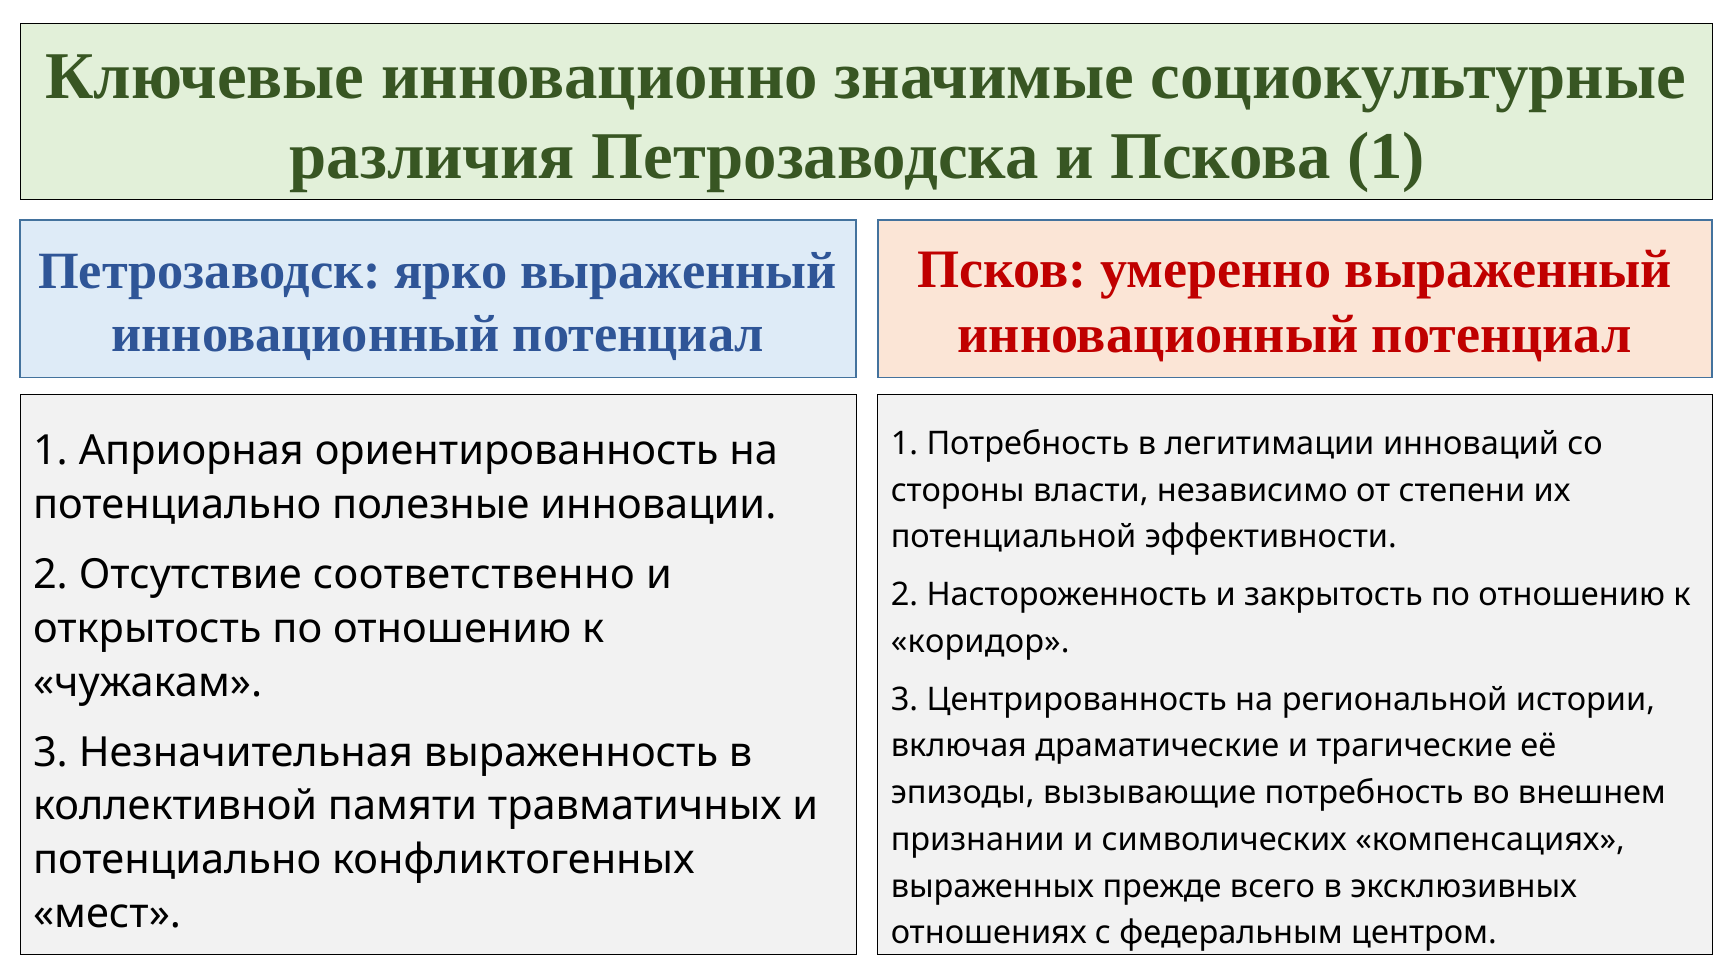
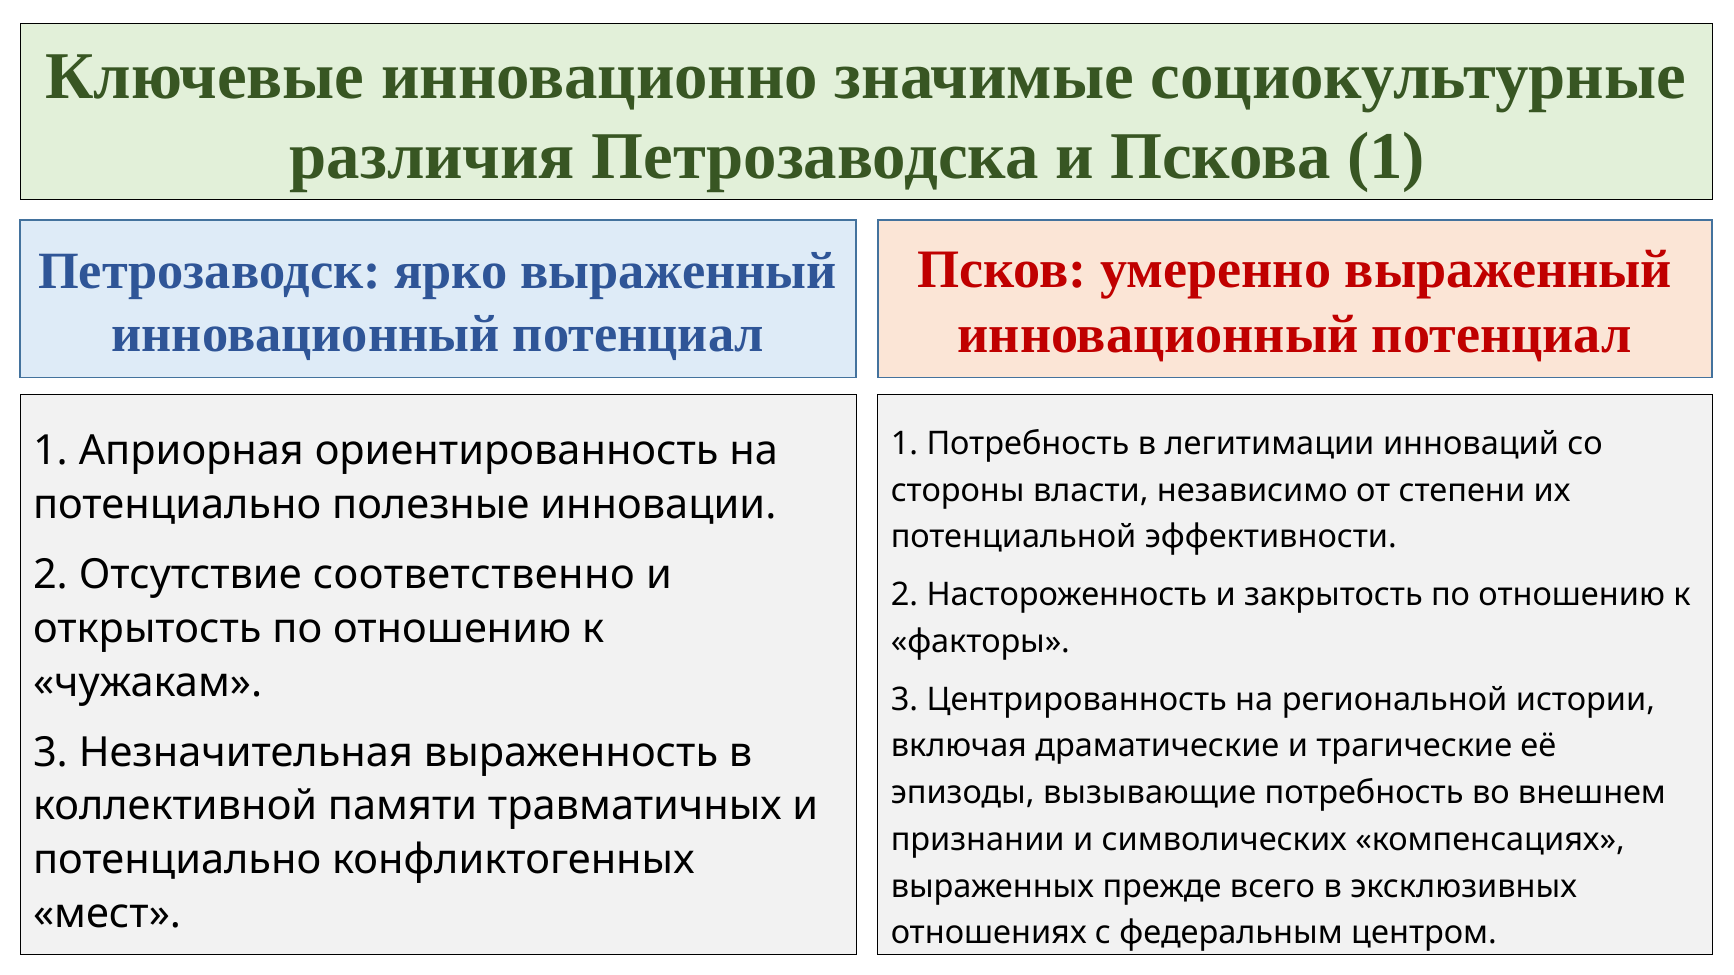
коридор: коридор -> факторы
